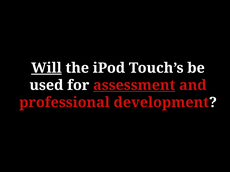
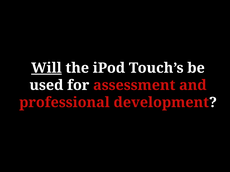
assessment underline: present -> none
